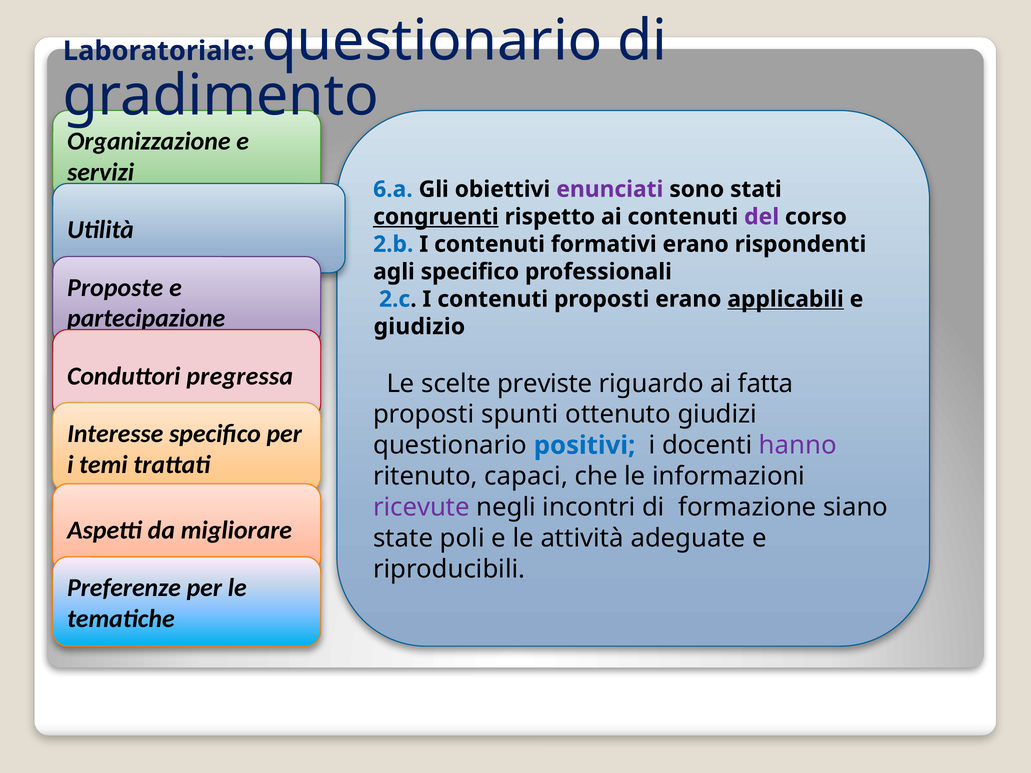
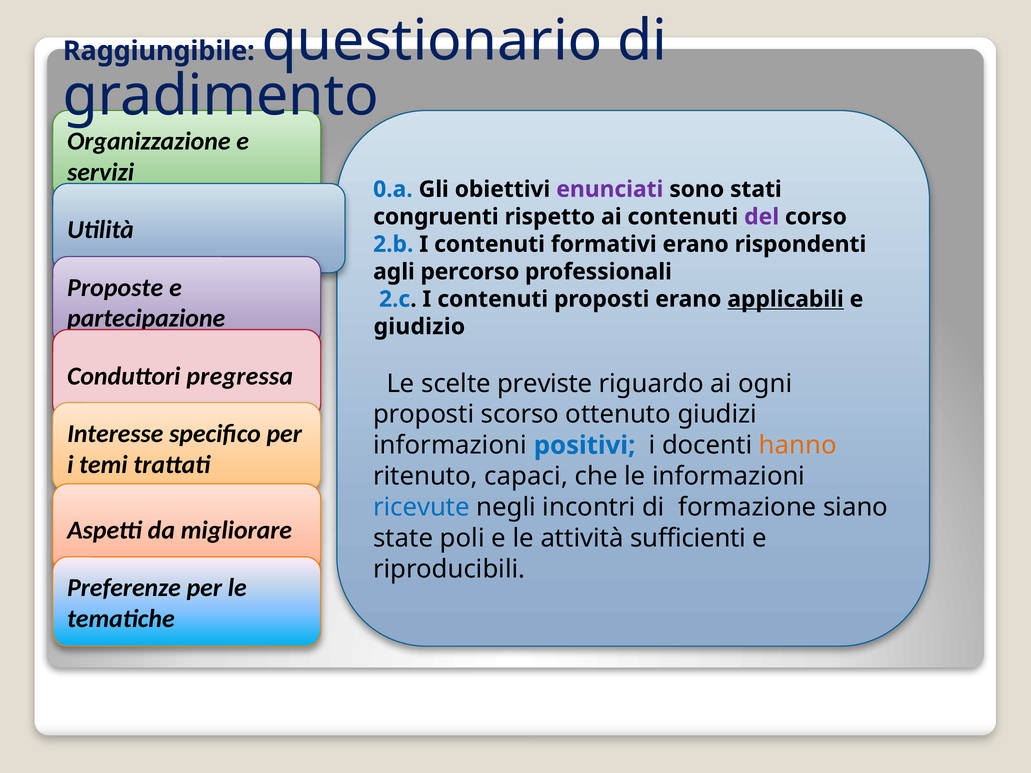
Laboratoriale: Laboratoriale -> Raggiungibile
6.a: 6.a -> 0.a
congruenti underline: present -> none
agli specifico: specifico -> percorso
fatta: fatta -> ogni
spunti: spunti -> scorso
questionario at (450, 445): questionario -> informazioni
hanno colour: purple -> orange
ricevute colour: purple -> blue
adeguate: adeguate -> sufficienti
